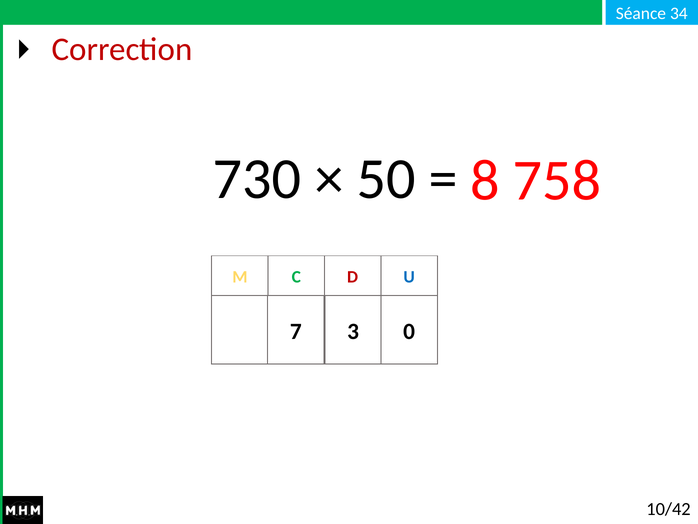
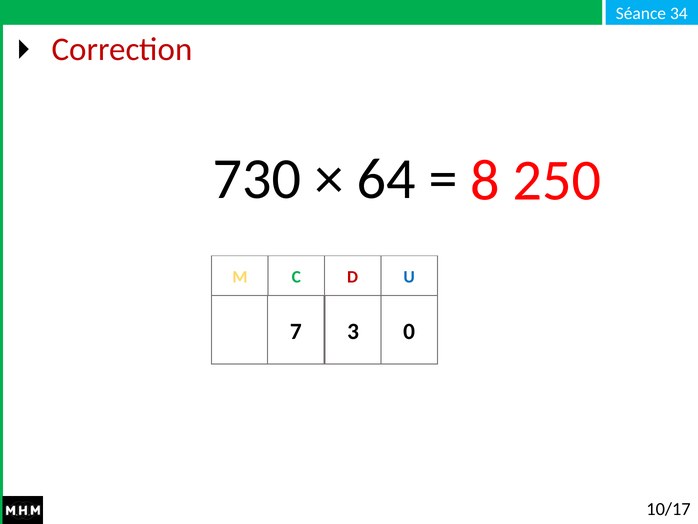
50: 50 -> 64
758: 758 -> 250
10/42: 10/42 -> 10/17
